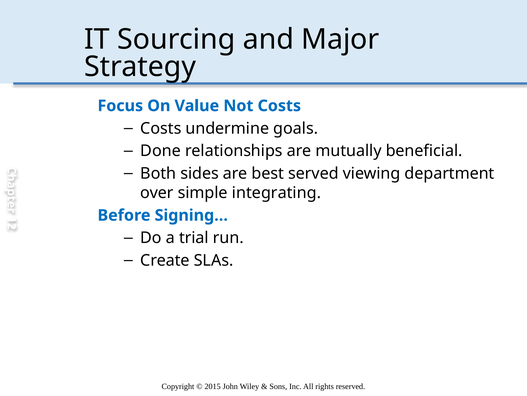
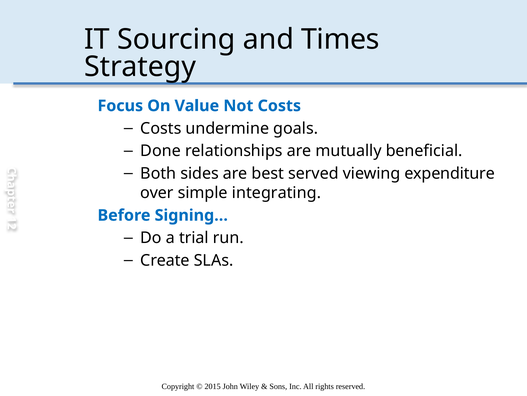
Major: Major -> Times
department: department -> expenditure
